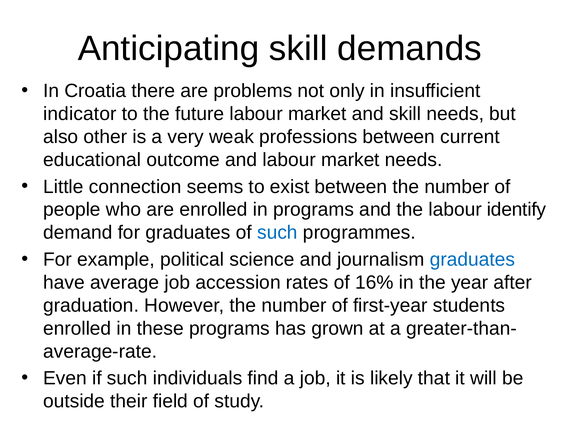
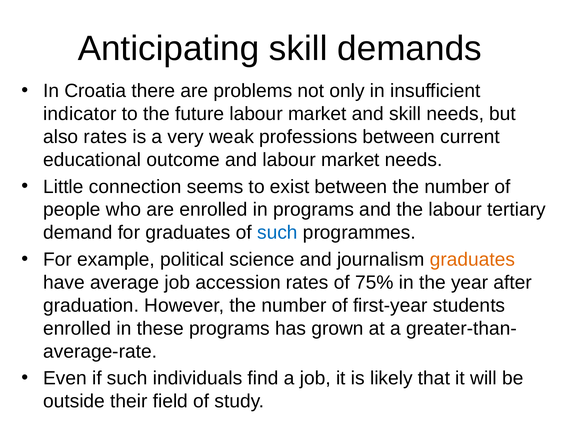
also other: other -> rates
identify: identify -> tertiary
graduates at (472, 260) colour: blue -> orange
16%: 16% -> 75%
